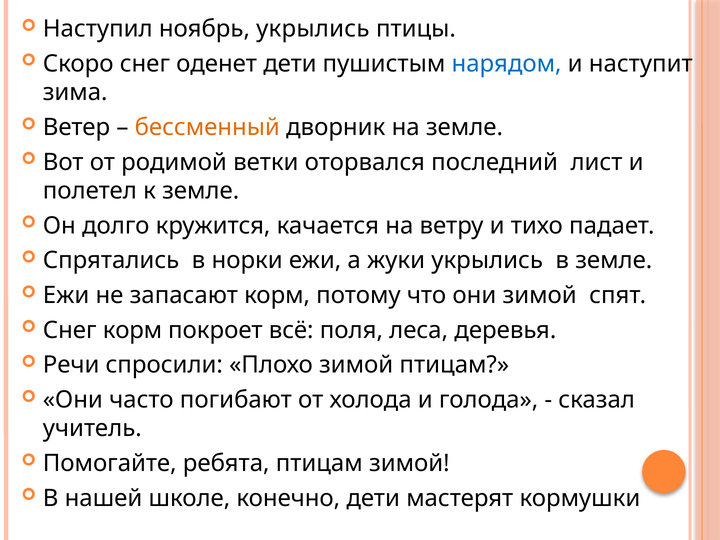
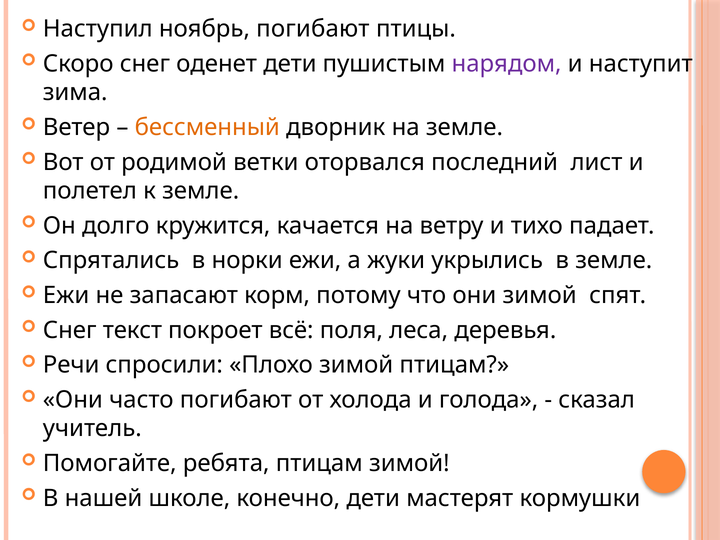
ноябрь укрылись: укрылись -> погибают
нарядом colour: blue -> purple
Снег корм: корм -> текст
